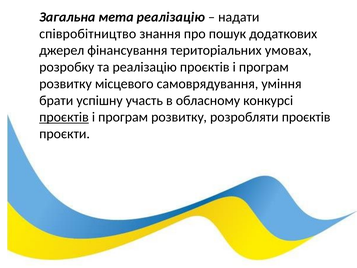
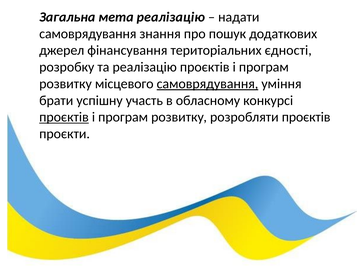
співробітництво at (88, 34): співробітництво -> самоврядування
умовах: умовах -> єдності
самоврядування at (207, 84) underline: none -> present
